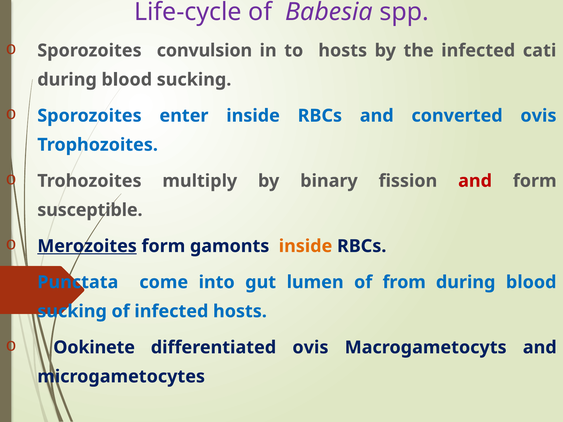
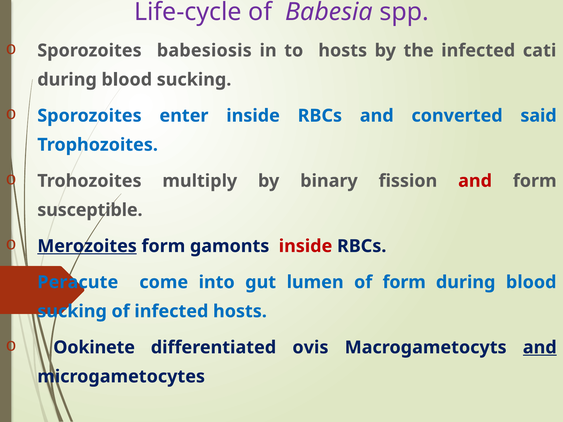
convulsion: convulsion -> babesiosis
converted ovis: ovis -> said
inside at (306, 246) colour: orange -> red
Punctata: Punctata -> Peracute
of from: from -> form
and at (540, 348) underline: none -> present
